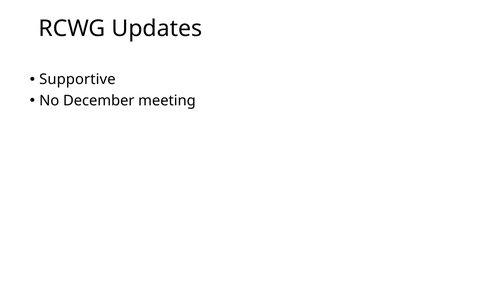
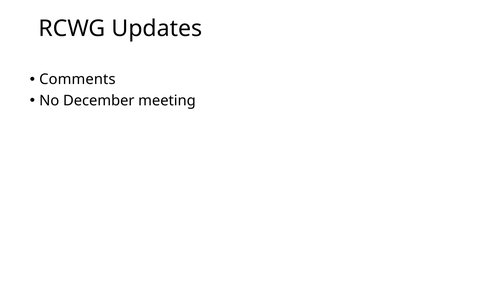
Supportive: Supportive -> Comments
